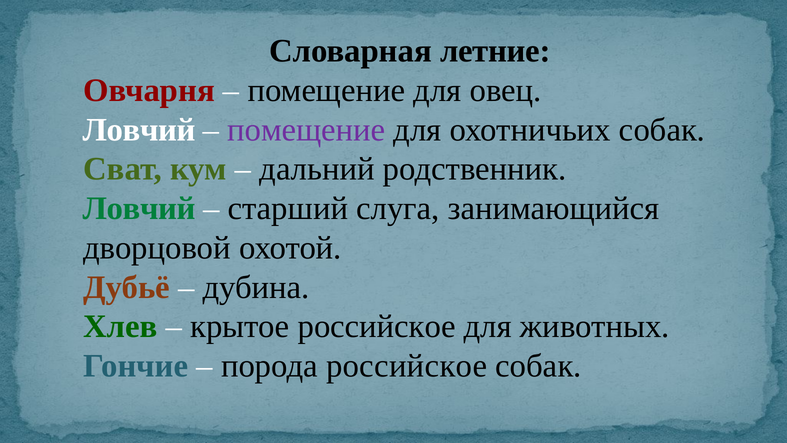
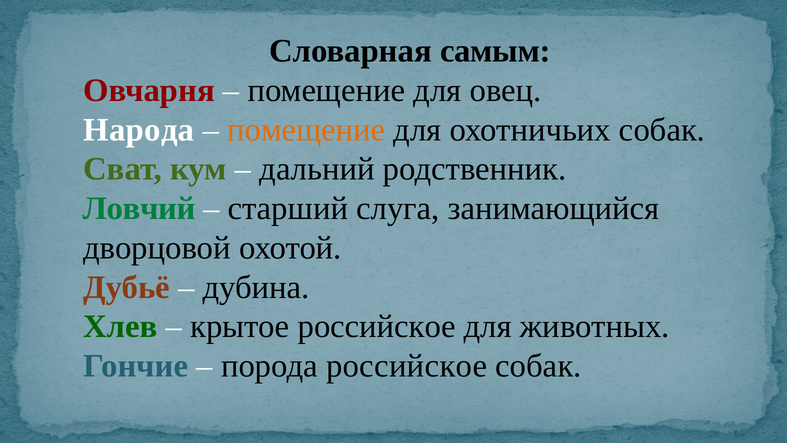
летние: летние -> самым
Ловчий at (139, 130): Ловчий -> Народа
помещение at (306, 130) colour: purple -> orange
